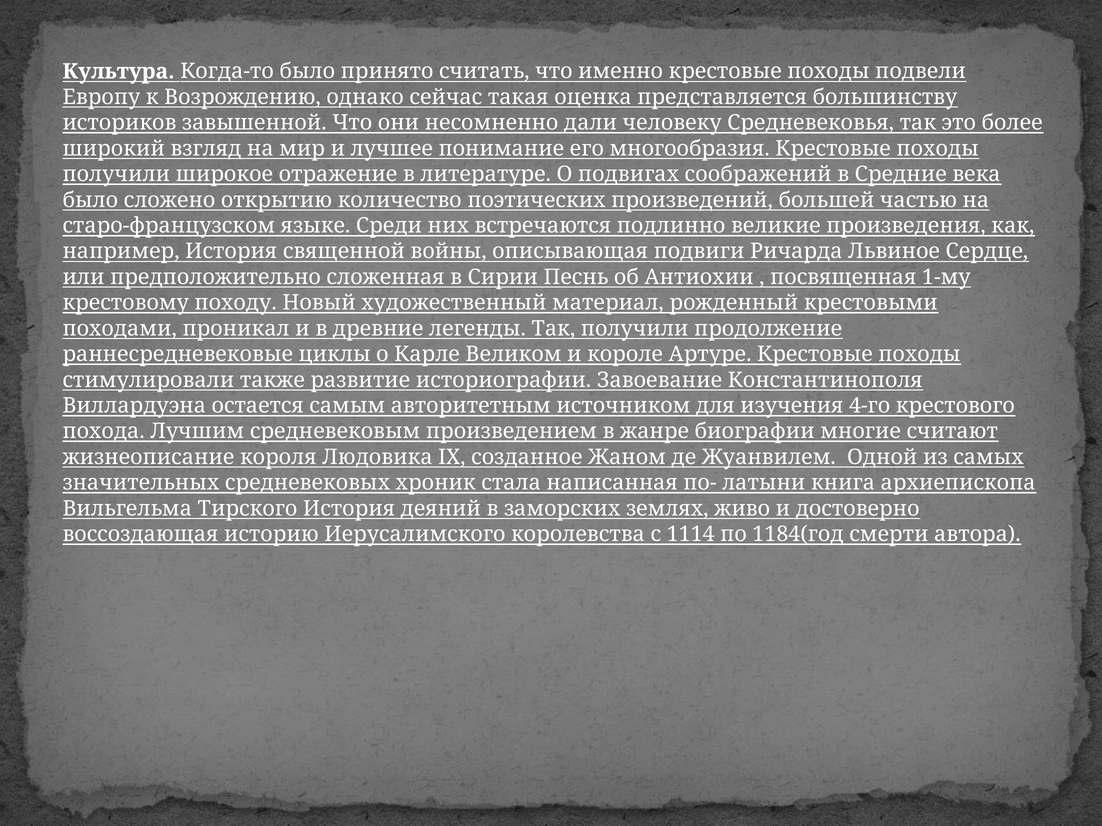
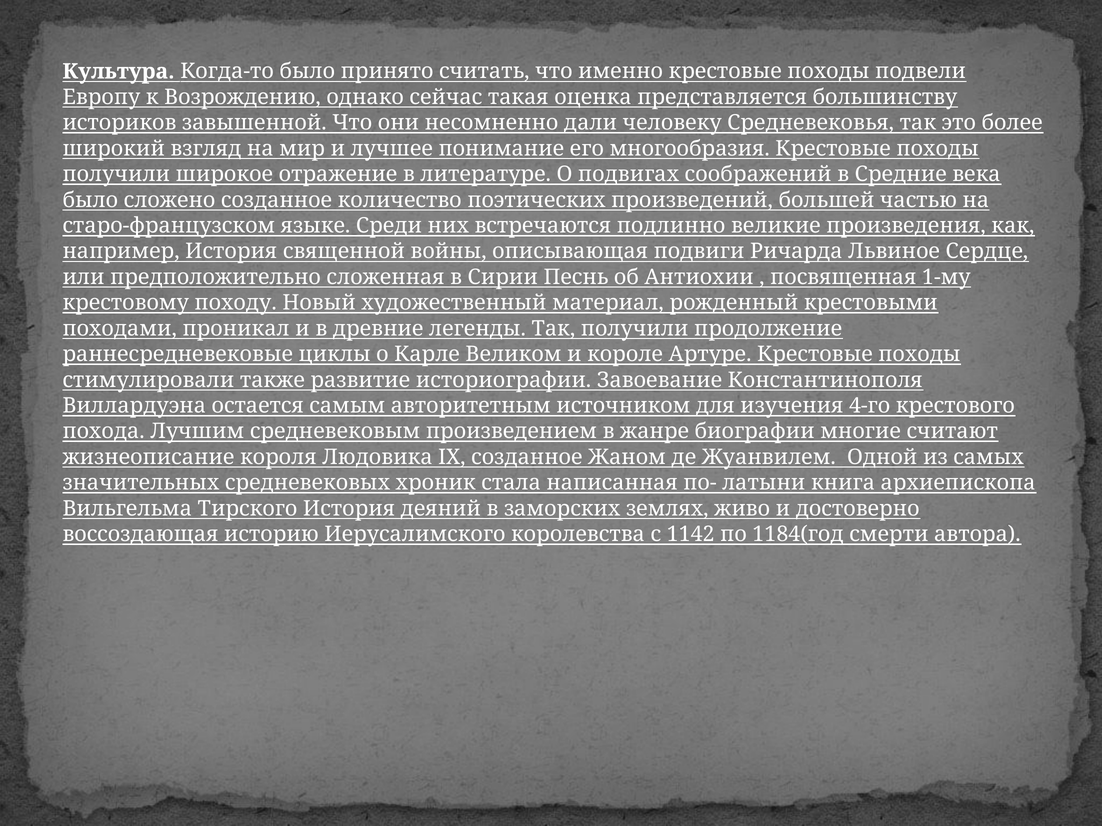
сложено открытию: открытию -> созданное
1114: 1114 -> 1142
